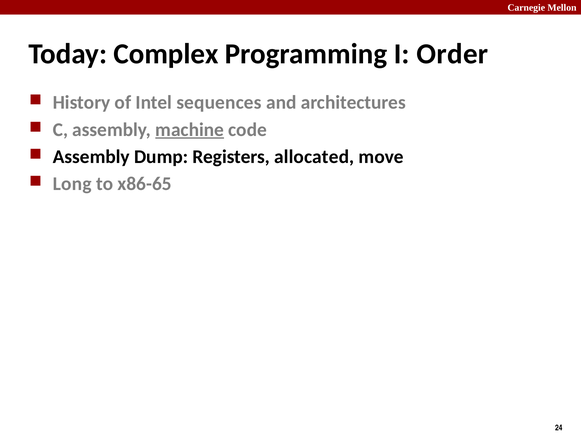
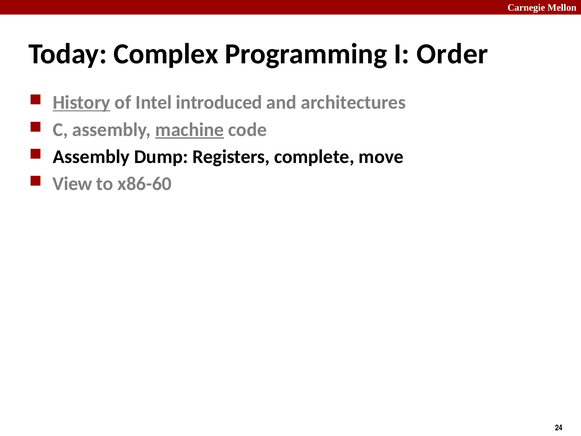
History underline: none -> present
sequences: sequences -> introduced
allocated: allocated -> complete
Long: Long -> View
x86-65: x86-65 -> x86-60
